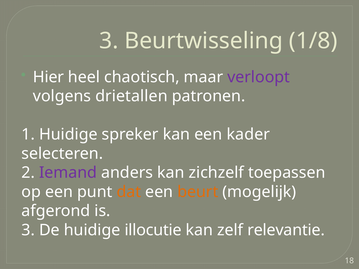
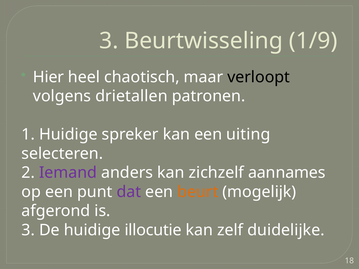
1/8: 1/8 -> 1/9
verloopt colour: purple -> black
kader: kader -> uiting
toepassen: toepassen -> aannames
dat colour: orange -> purple
relevantie: relevantie -> duidelijke
